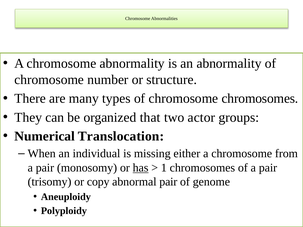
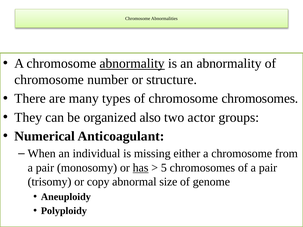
abnormality at (132, 64) underline: none -> present
that: that -> also
Translocation: Translocation -> Anticoagulant
1: 1 -> 5
abnormal pair: pair -> size
